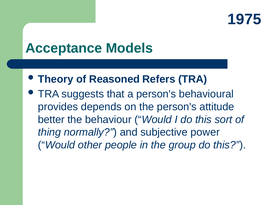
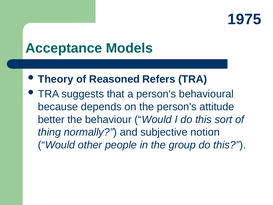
provides: provides -> because
power: power -> notion
